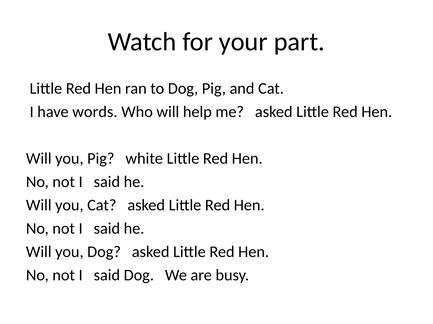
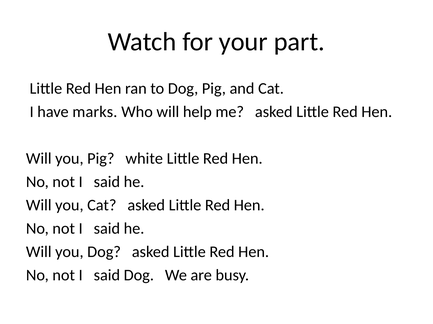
words: words -> marks
